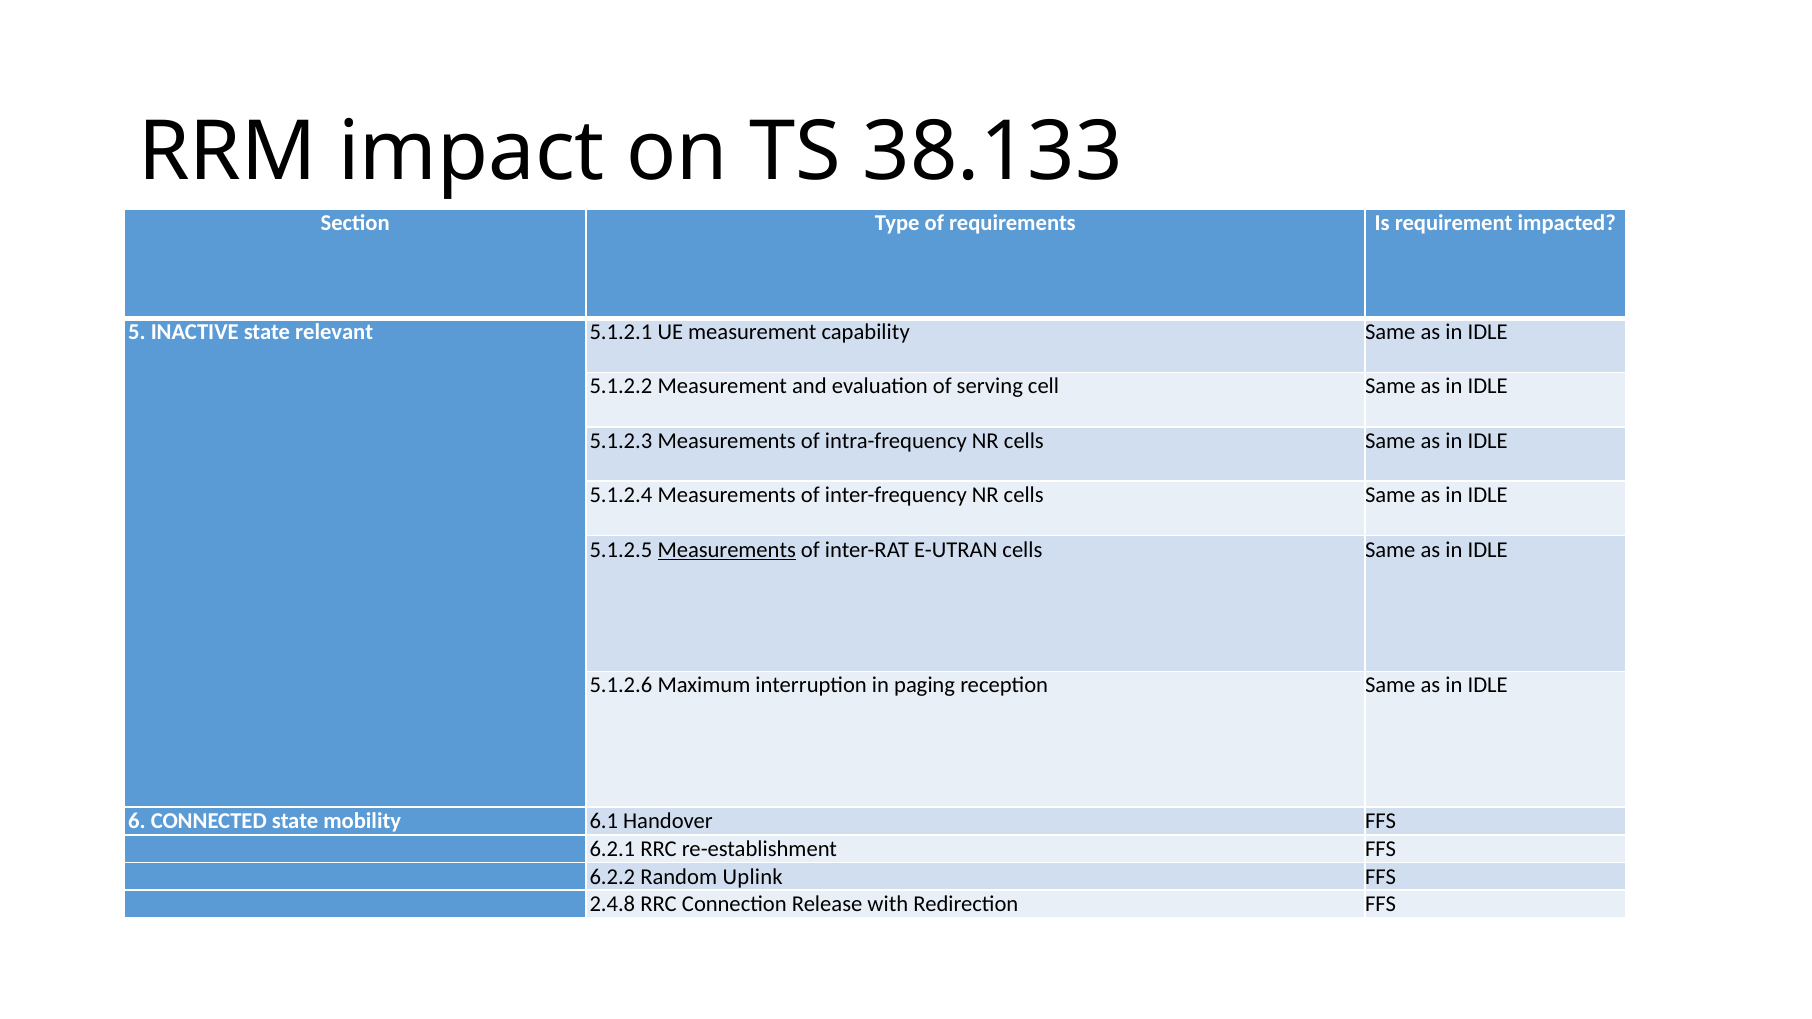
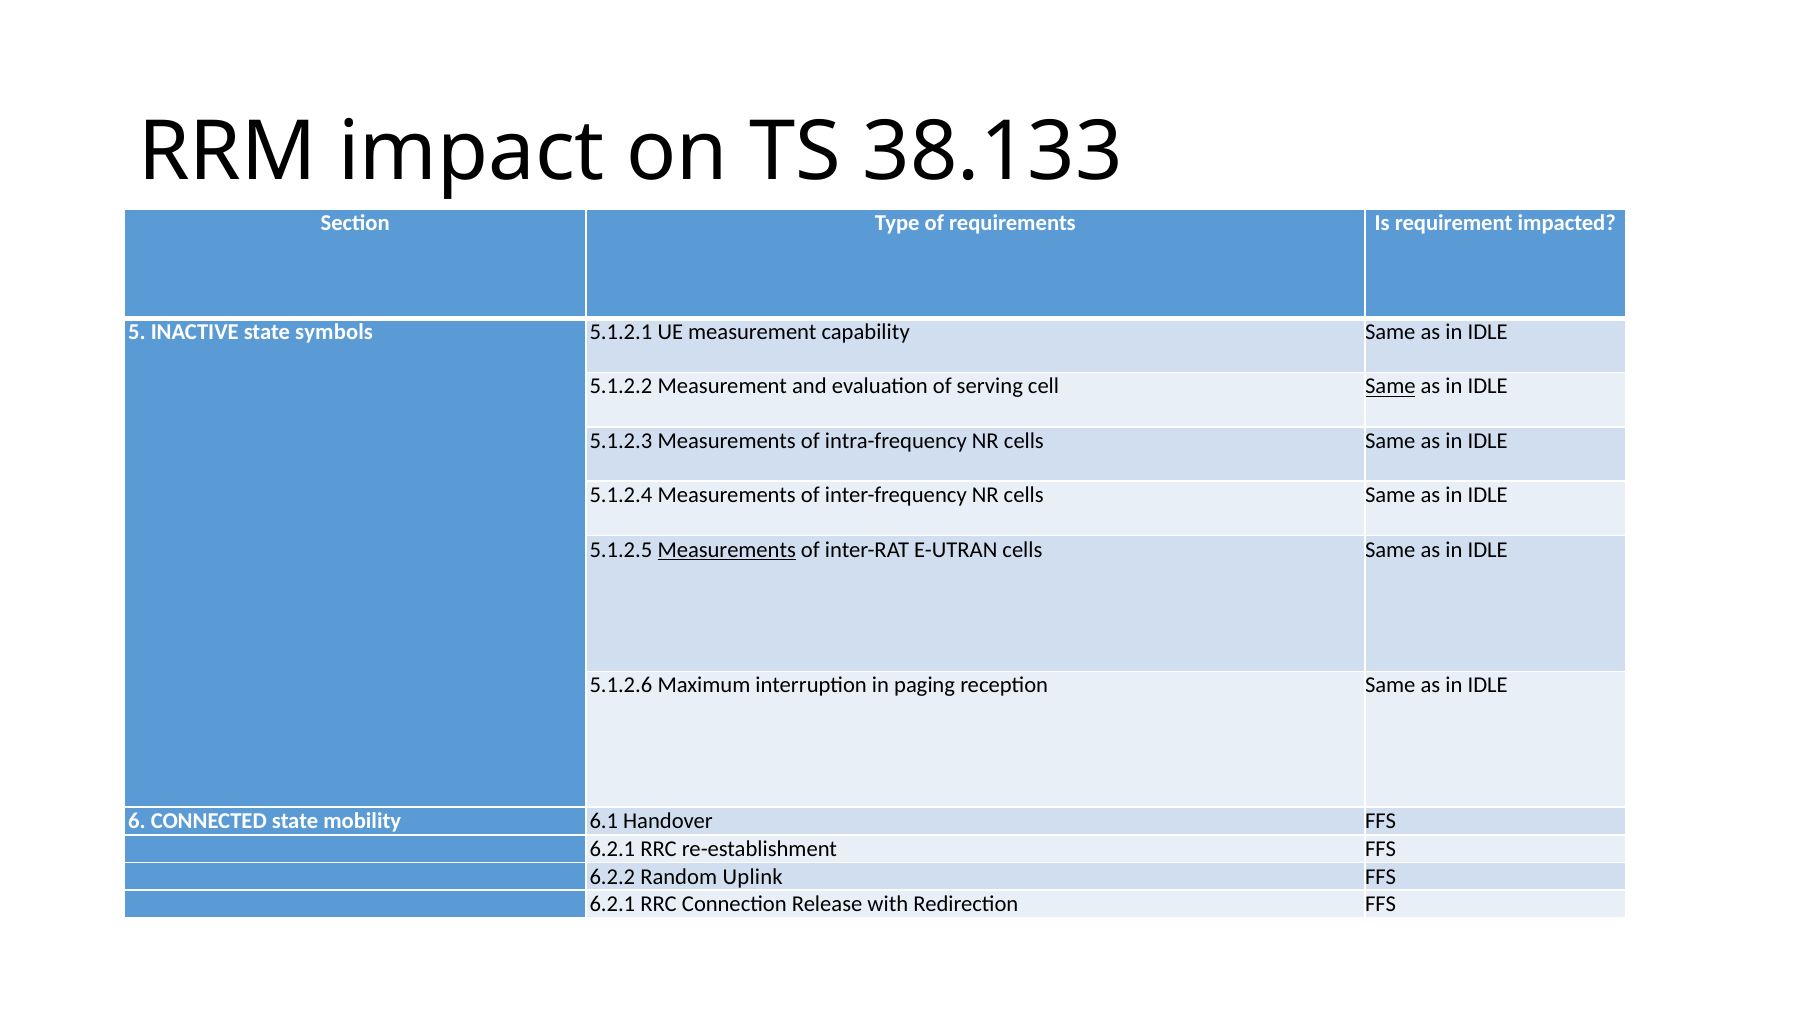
relevant: relevant -> symbols
Same at (1390, 387) underline: none -> present
2.4.8 at (612, 904): 2.4.8 -> 6.2.1
